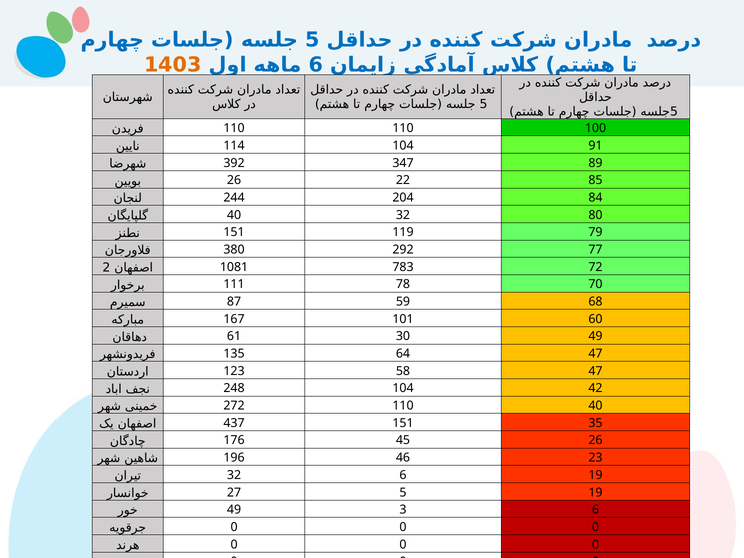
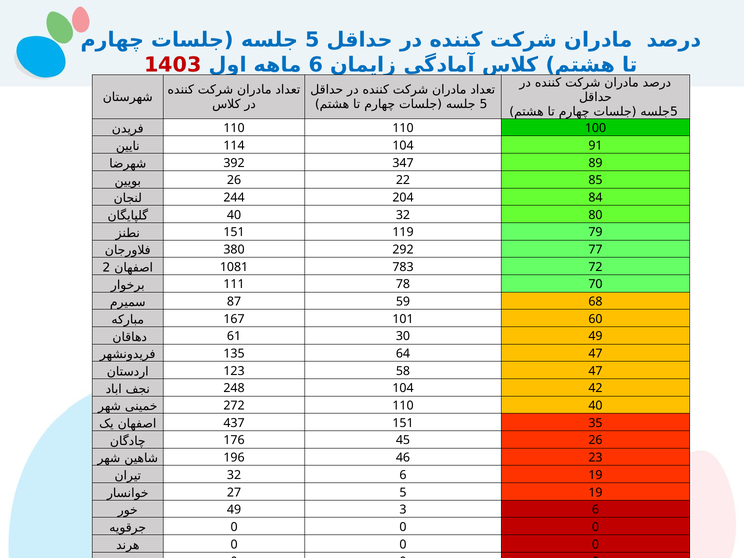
1403 colour: orange -> red
